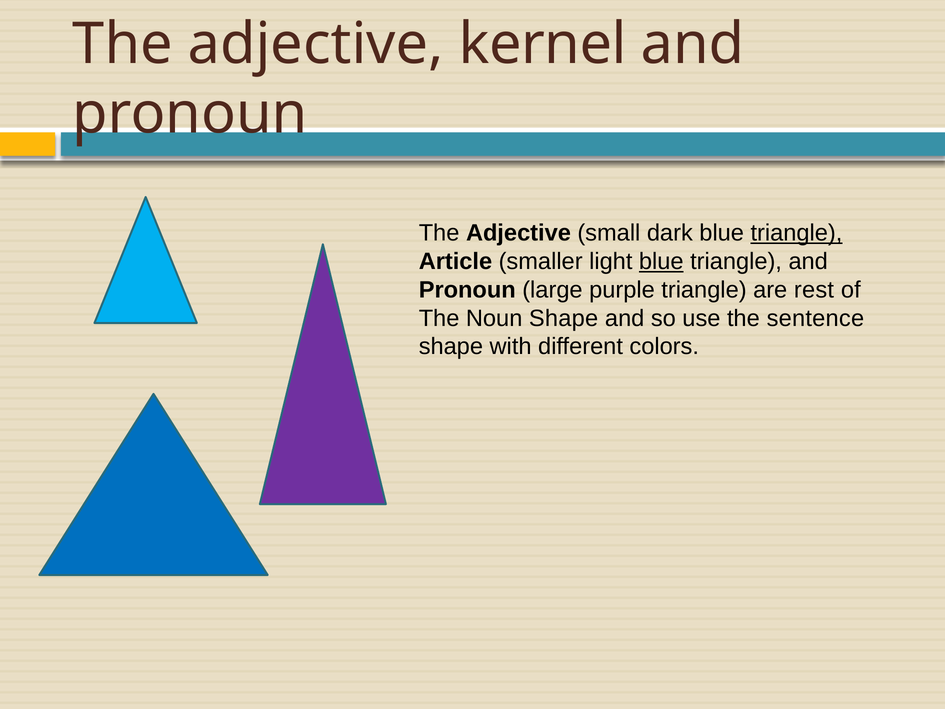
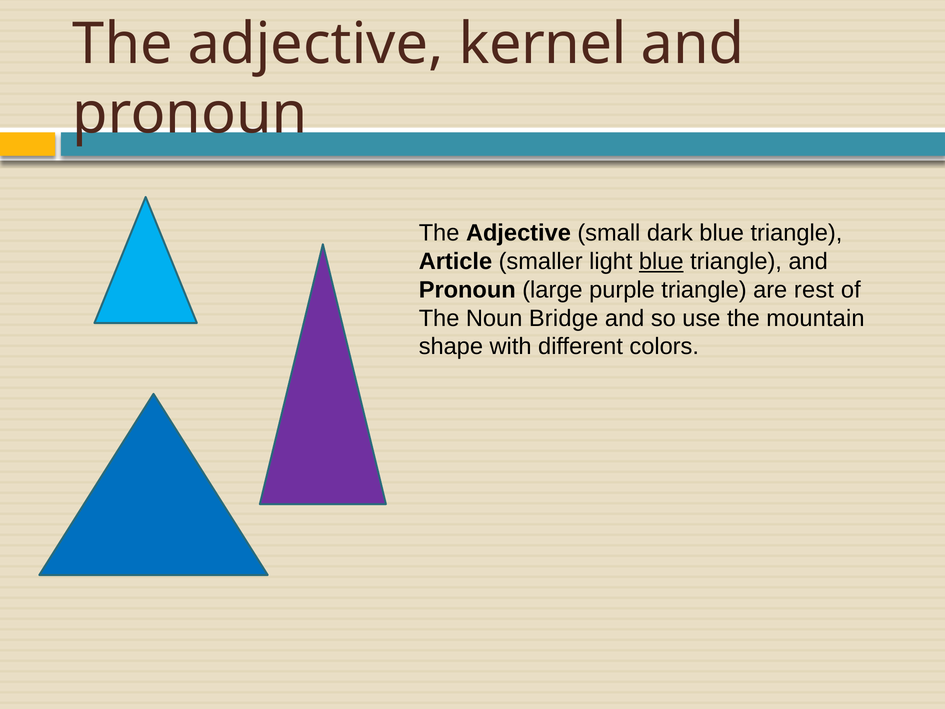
triangle at (796, 233) underline: present -> none
Noun Shape: Shape -> Bridge
sentence: sentence -> mountain
